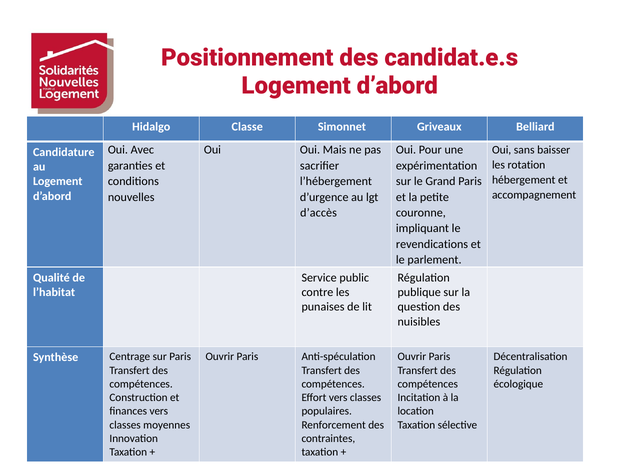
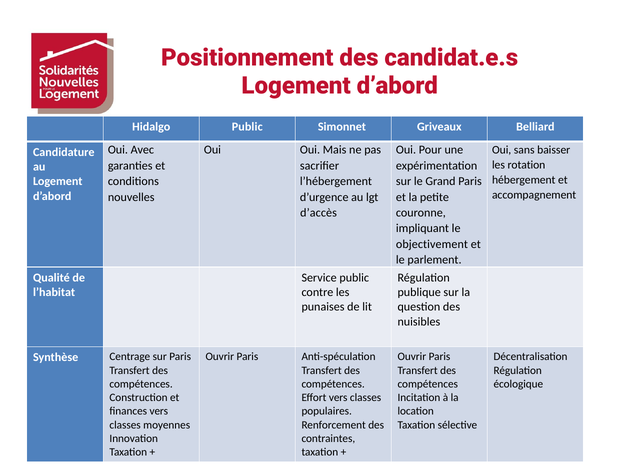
Hidalgo Classe: Classe -> Public
revendications: revendications -> objectivement
